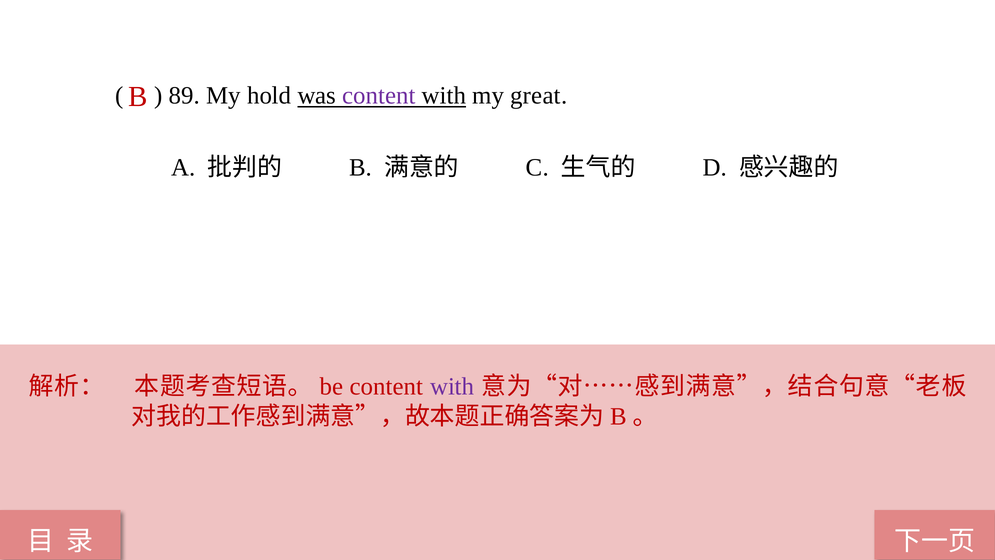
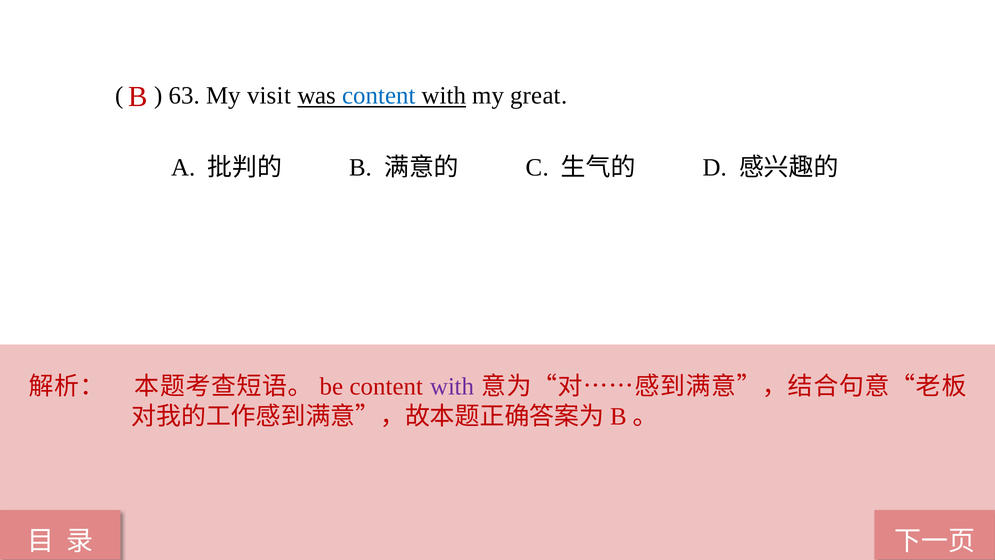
89: 89 -> 63
hold: hold -> visit
content at (379, 96) colour: purple -> blue
